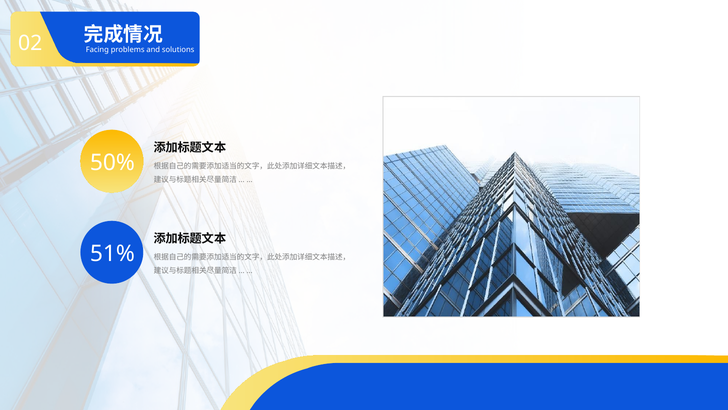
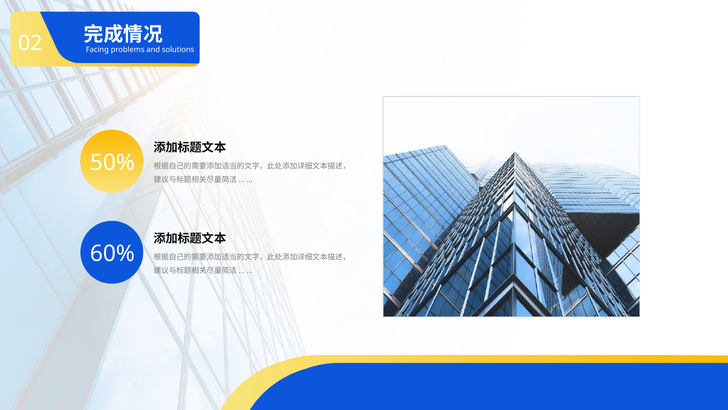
51%: 51% -> 60%
